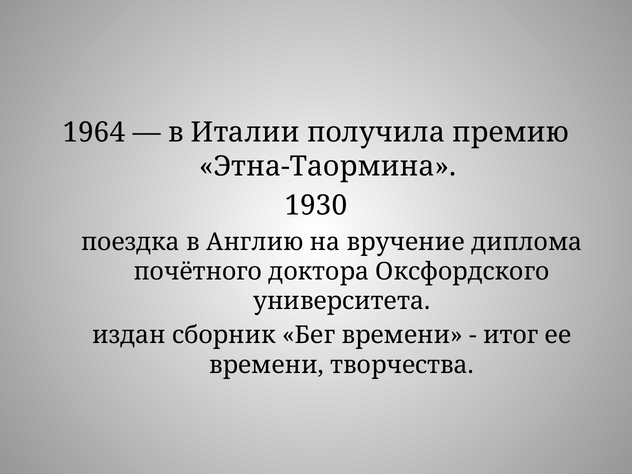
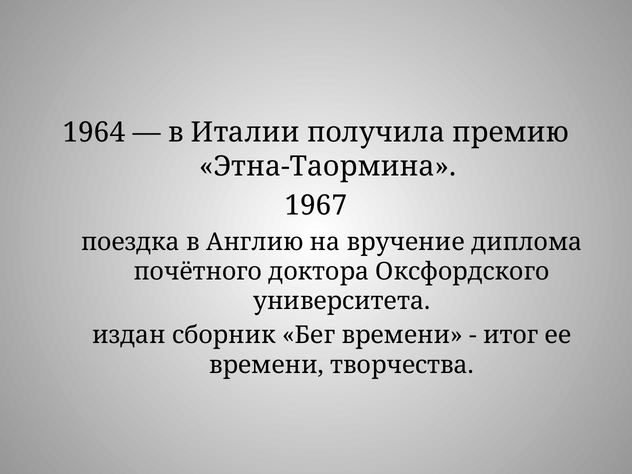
1930: 1930 -> 1967
